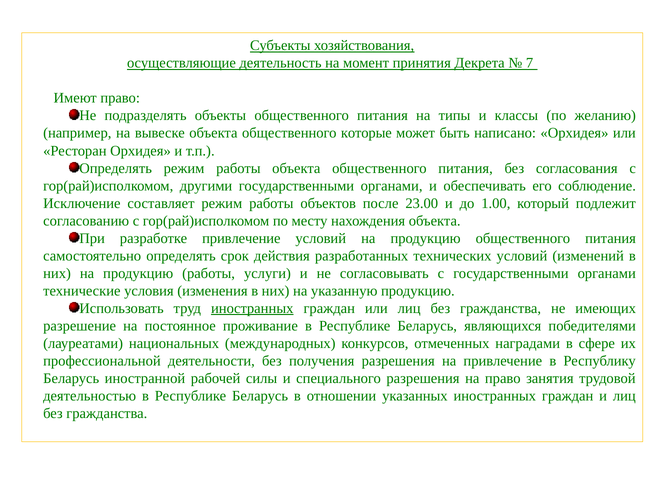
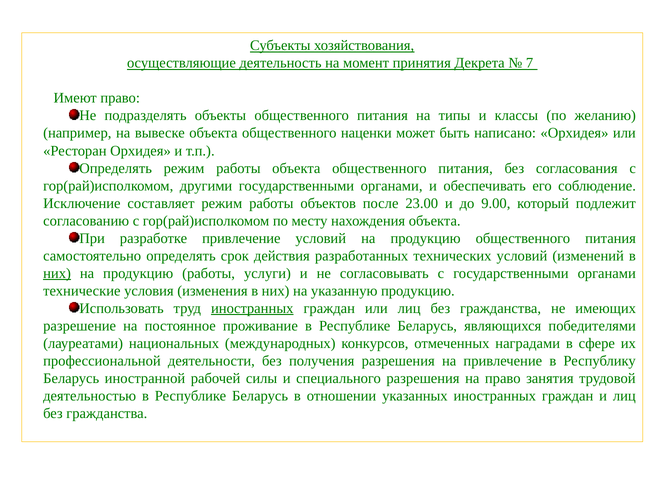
которые: которые -> наценки
1.00: 1.00 -> 9.00
них at (57, 273) underline: none -> present
